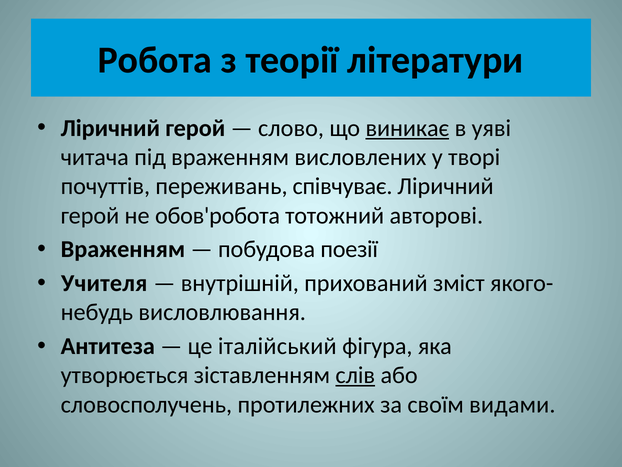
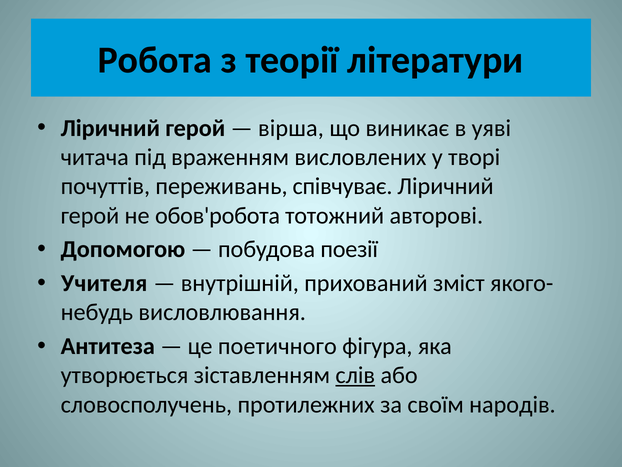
слово: слово -> вірша
виникає underline: present -> none
Враженням at (123, 249): Враженням -> Допомогою
італійський: італійський -> поетичного
видами: видами -> народів
